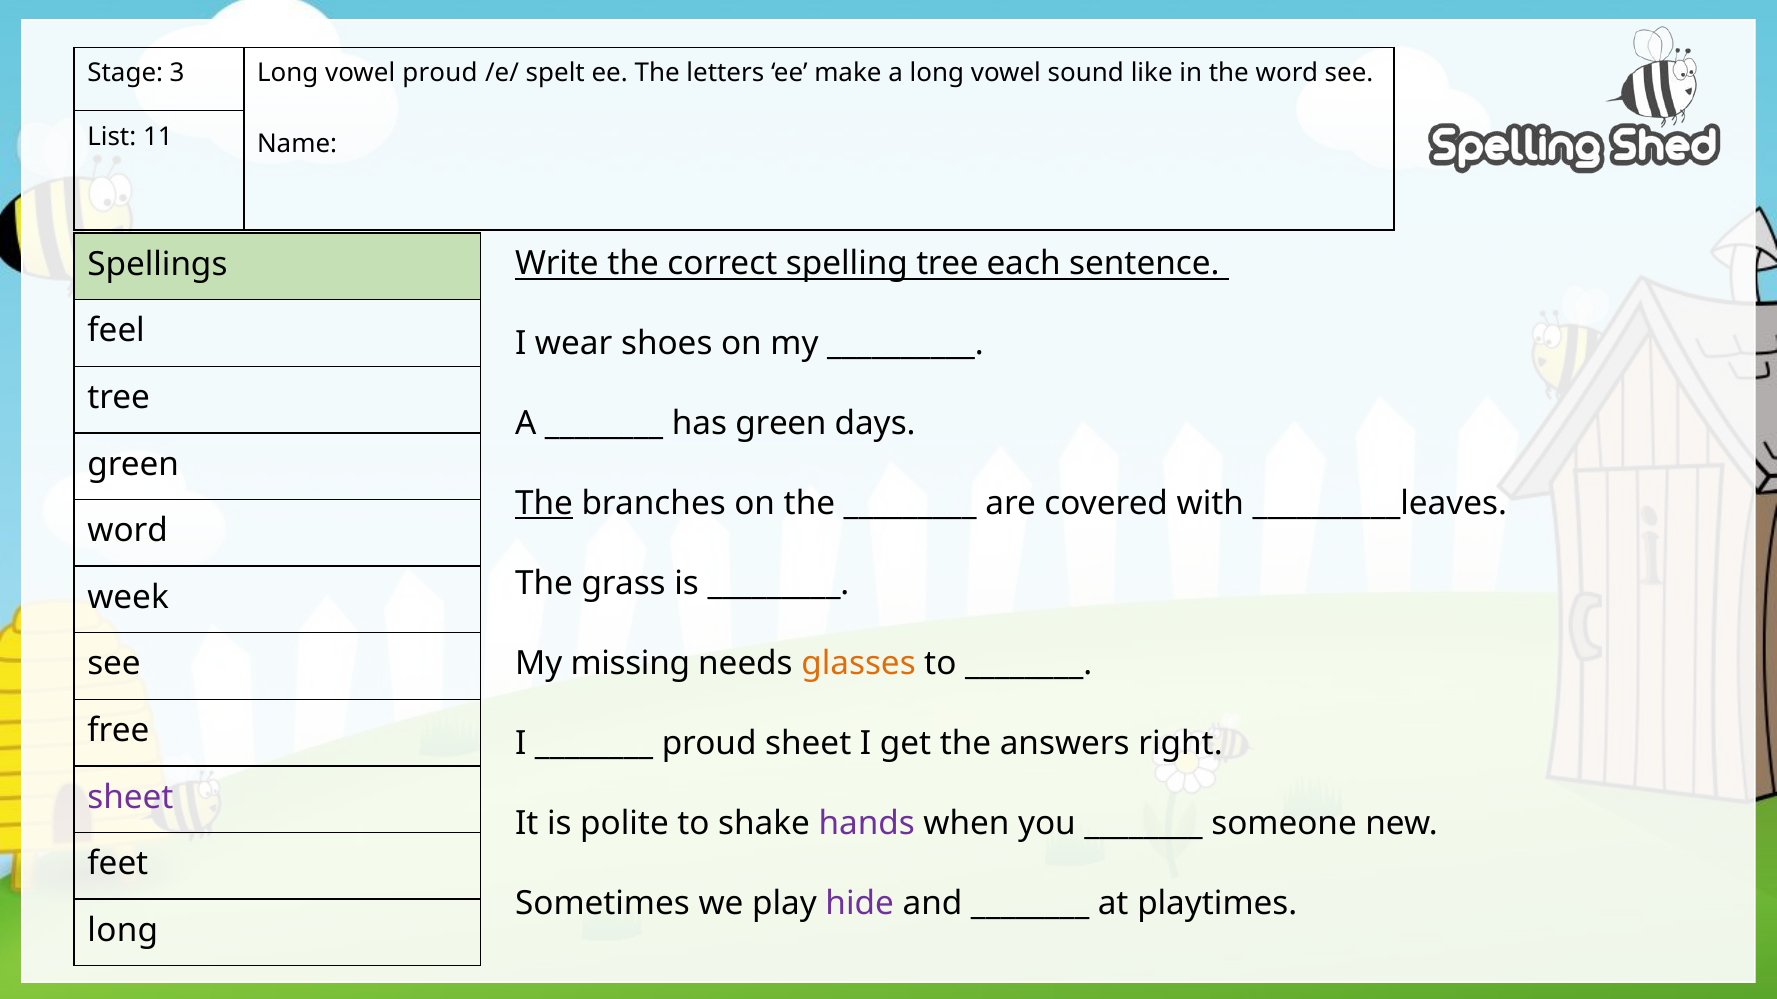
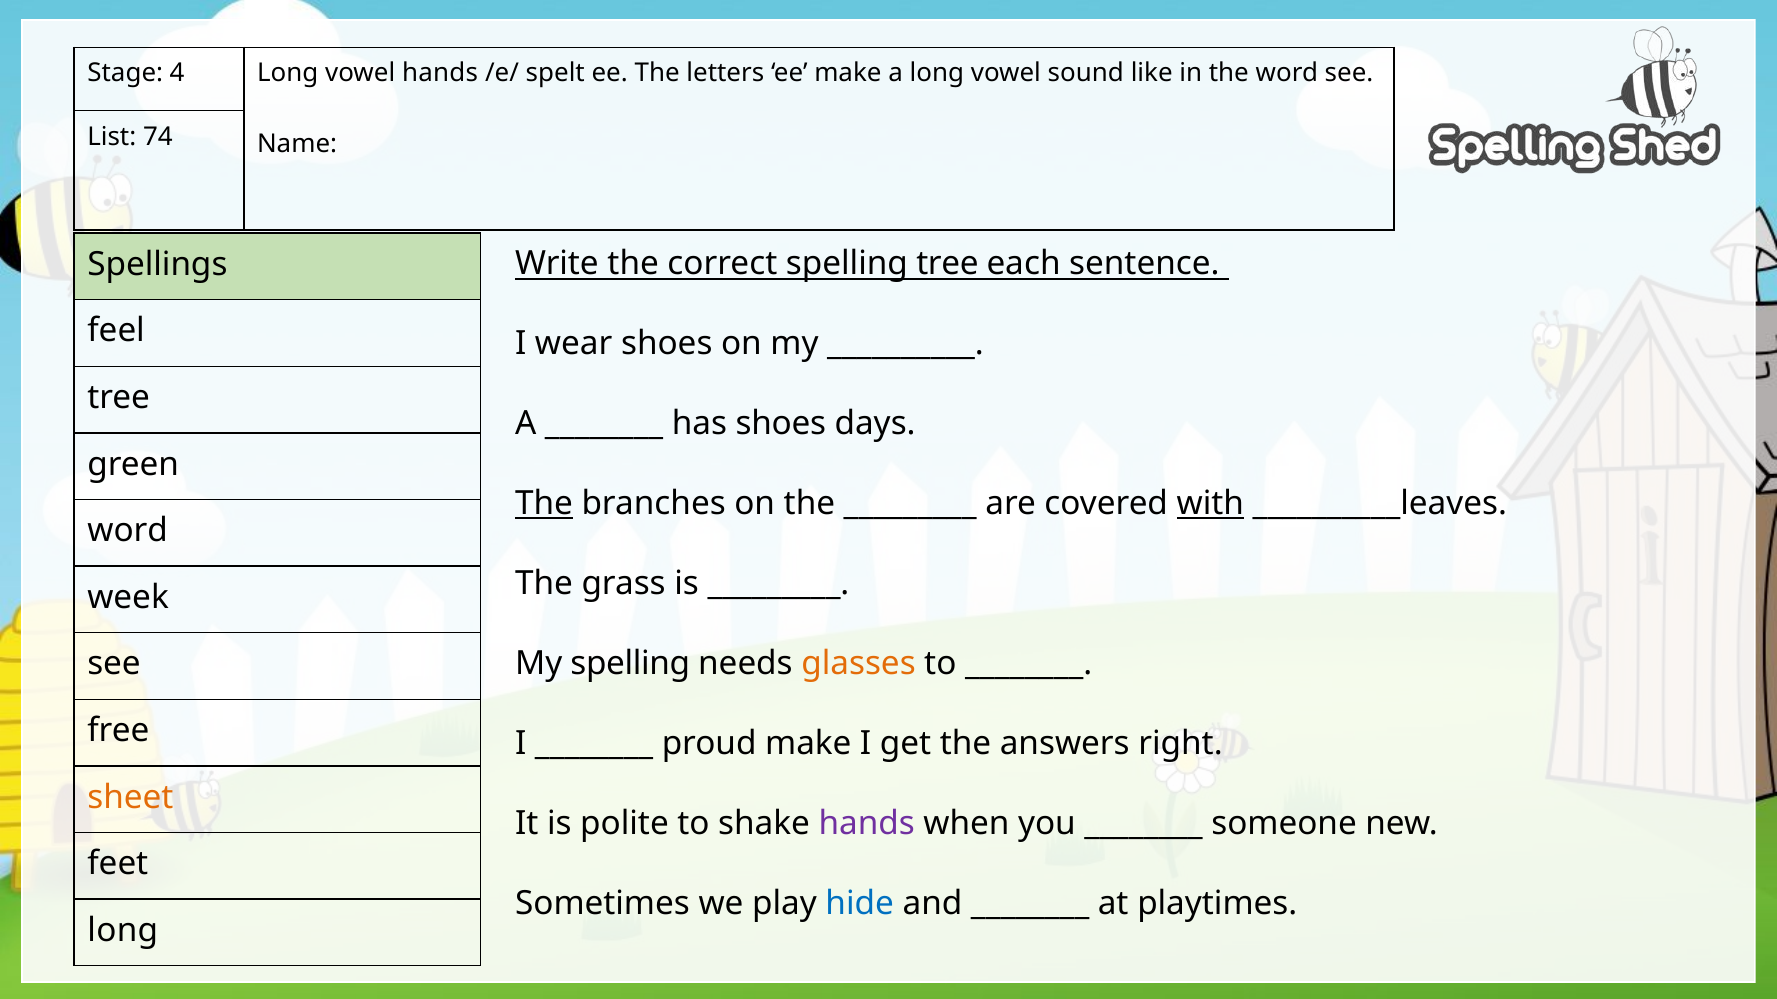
3: 3 -> 4
vowel proud: proud -> hands
11: 11 -> 74
has green: green -> shoes
with underline: none -> present
My missing: missing -> spelling
proud sheet: sheet -> make
sheet at (130, 798) colour: purple -> orange
hide colour: purple -> blue
